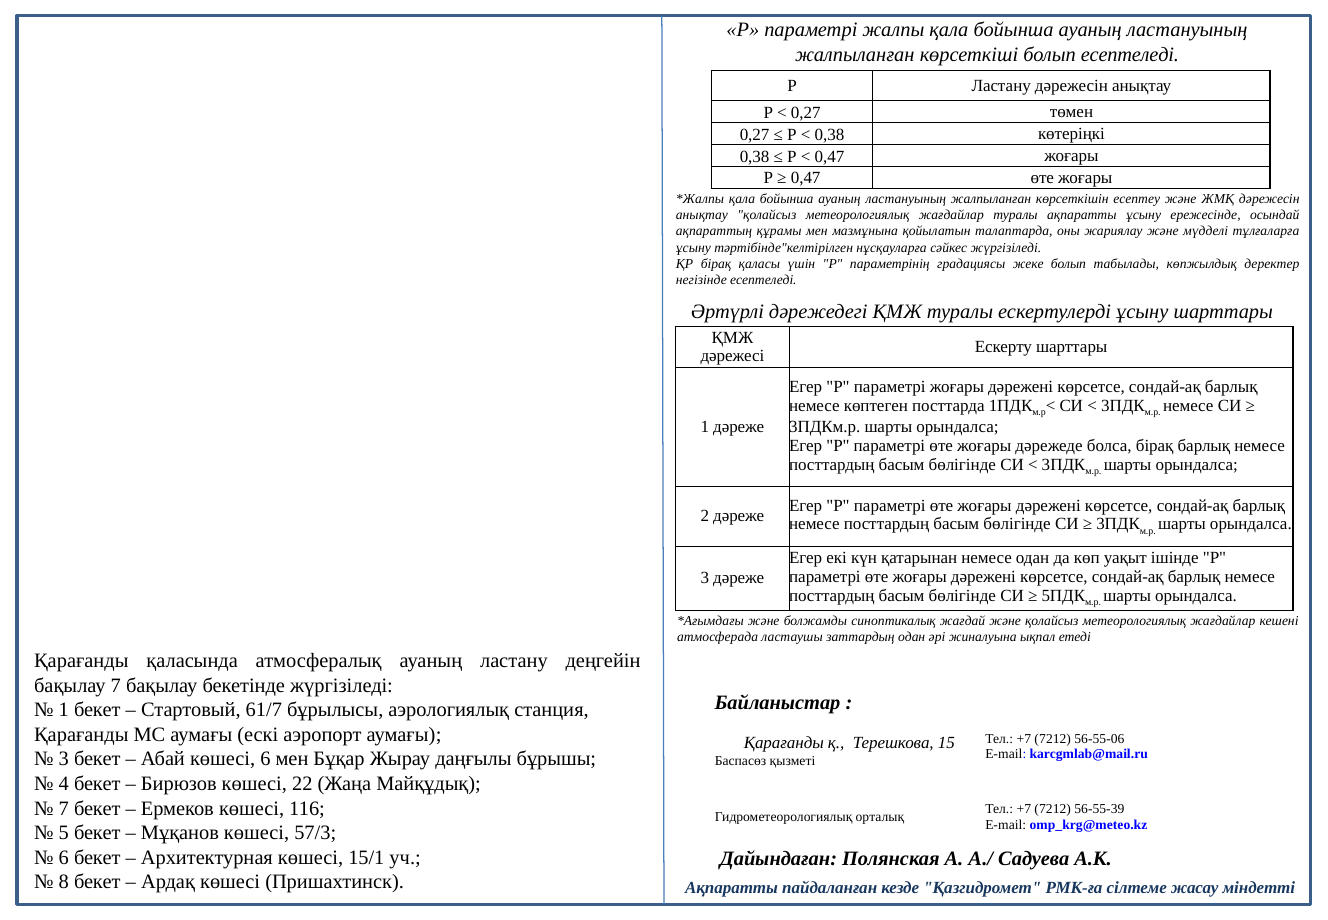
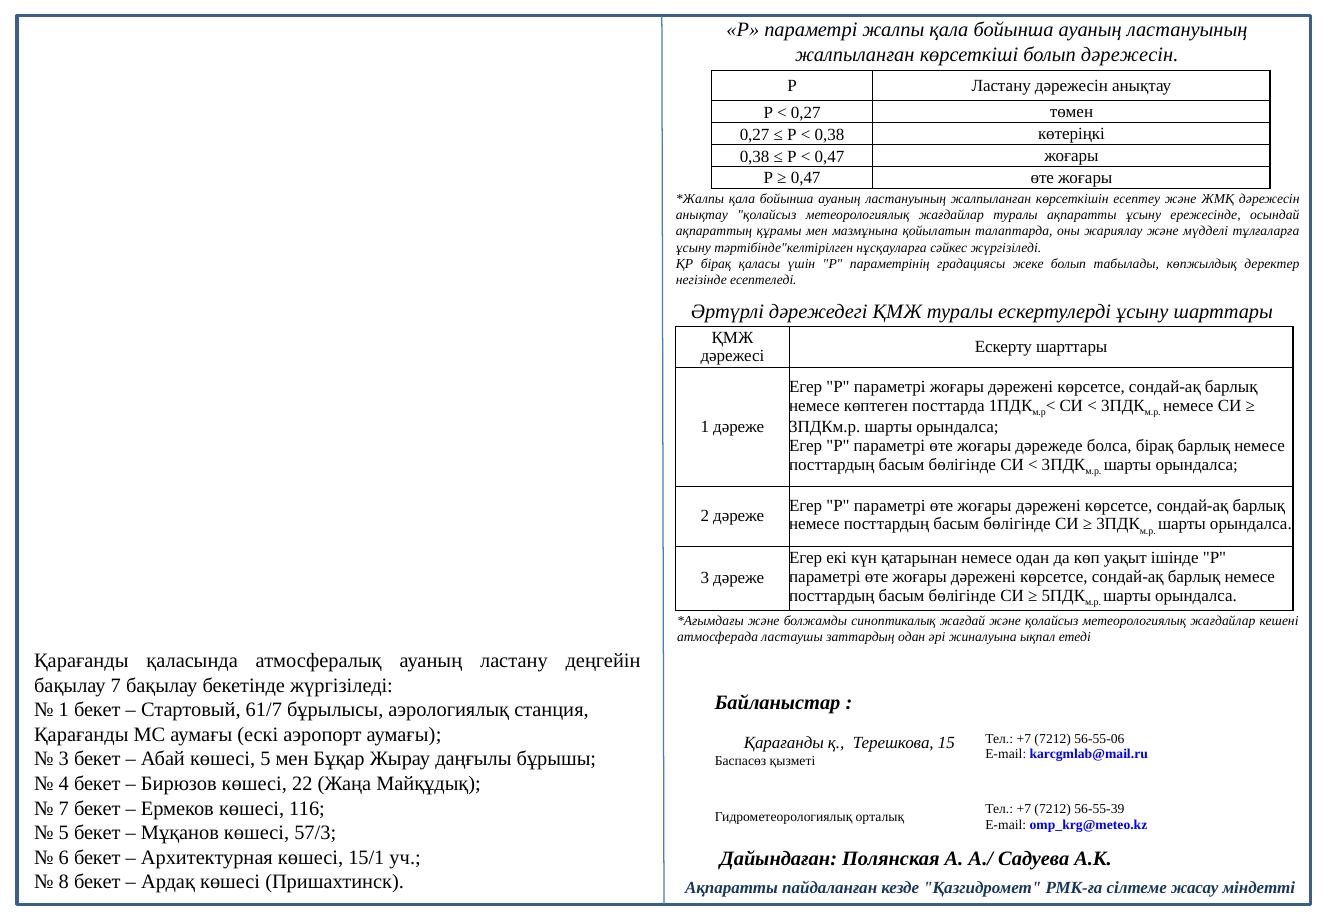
болып есептеледі: есептеледі -> дәрежесін
көшесі 6: 6 -> 5
